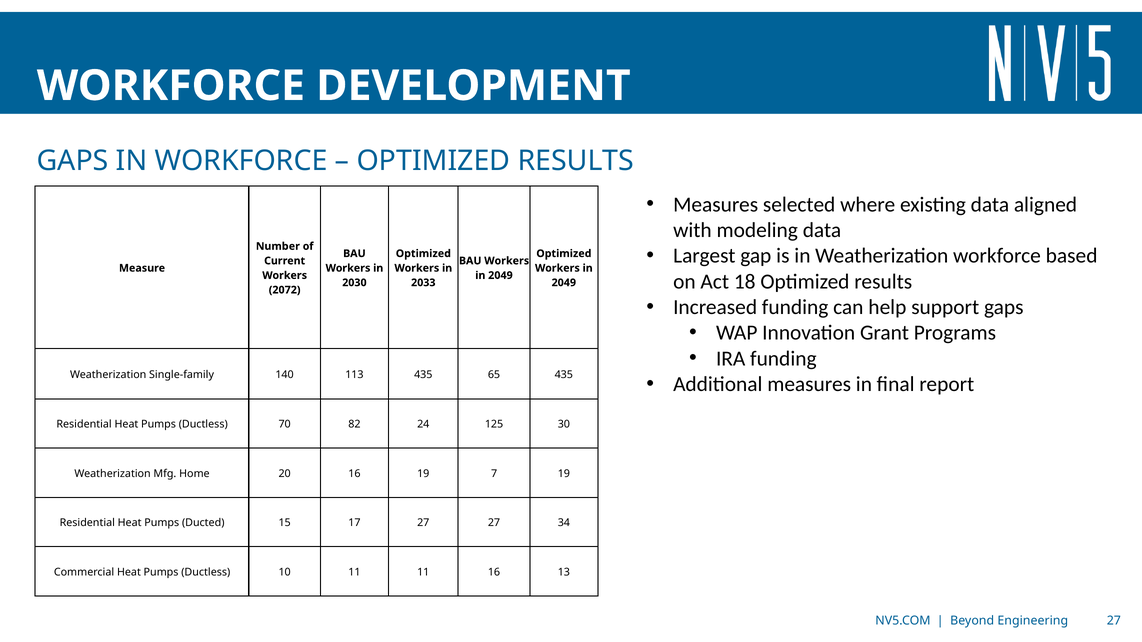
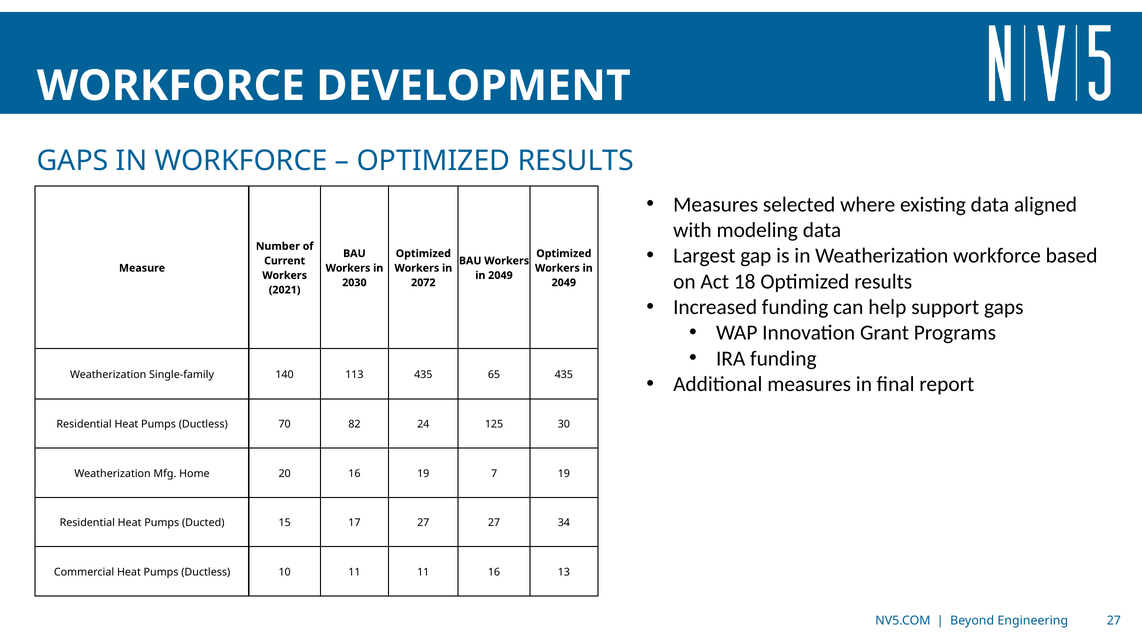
2033: 2033 -> 2072
2072: 2072 -> 2021
